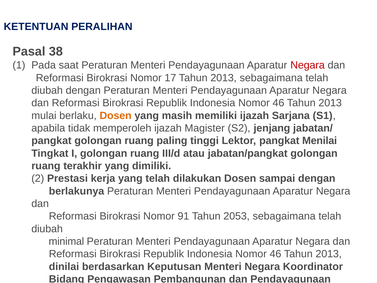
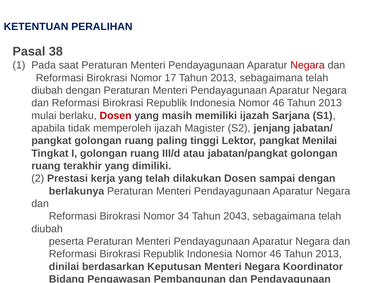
Dosen at (116, 115) colour: orange -> red
91: 91 -> 34
2053: 2053 -> 2043
minimal: minimal -> peserta
